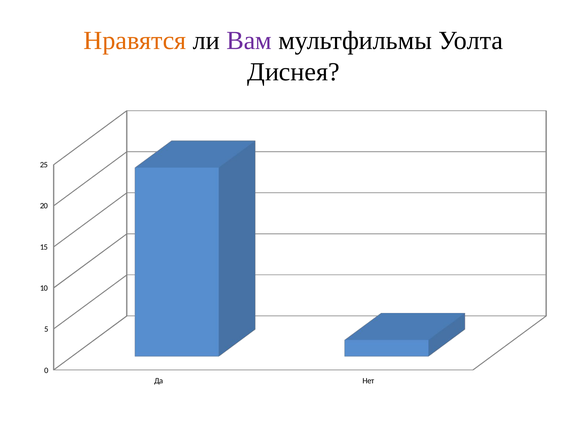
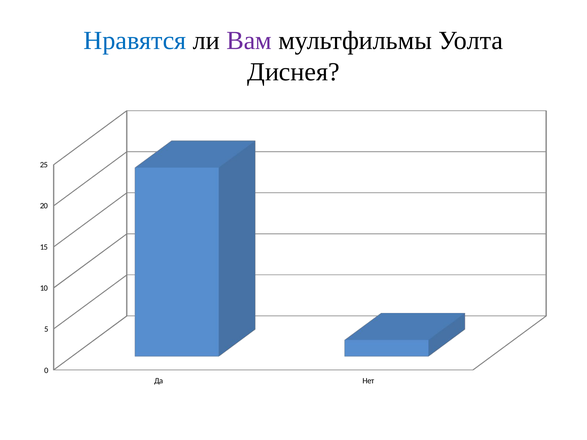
Нравятся colour: orange -> blue
